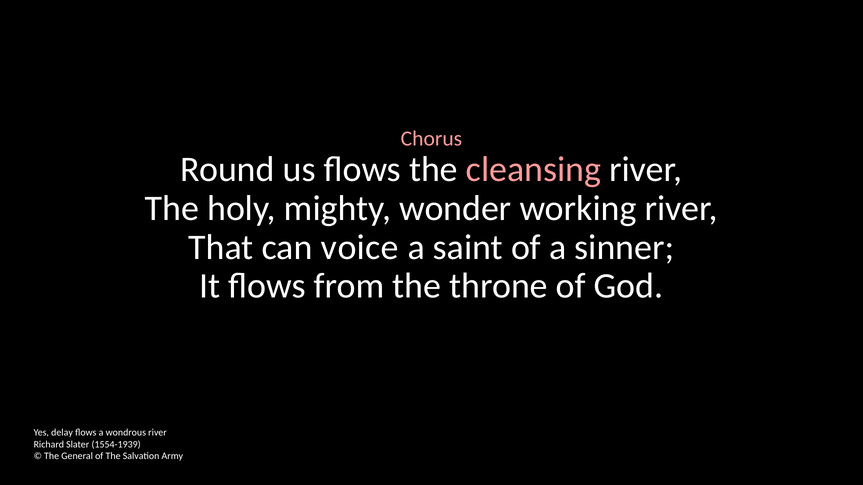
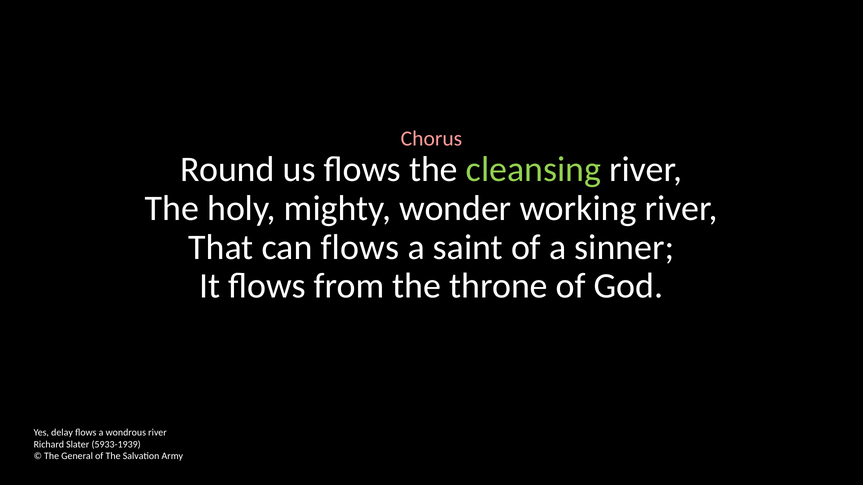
cleansing colour: pink -> light green
can voice: voice -> flows
1554-1939: 1554-1939 -> 5933-1939
